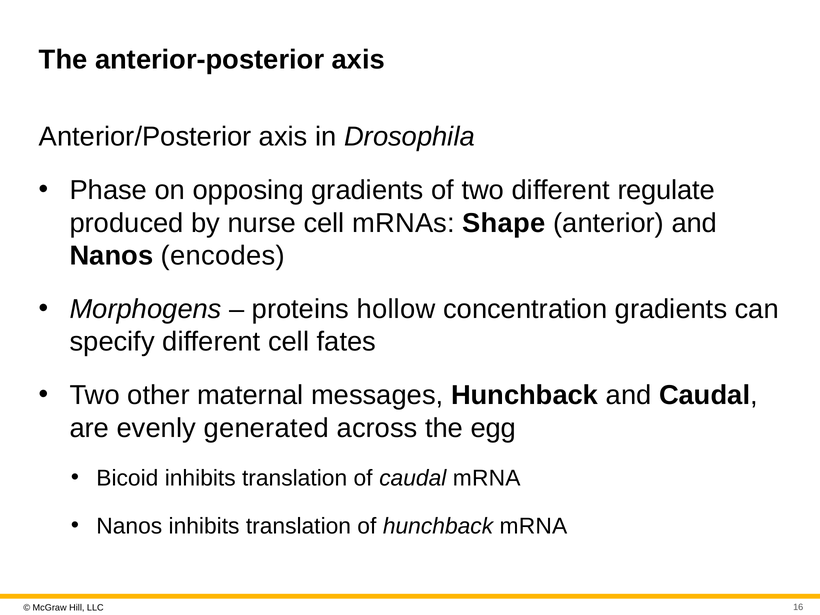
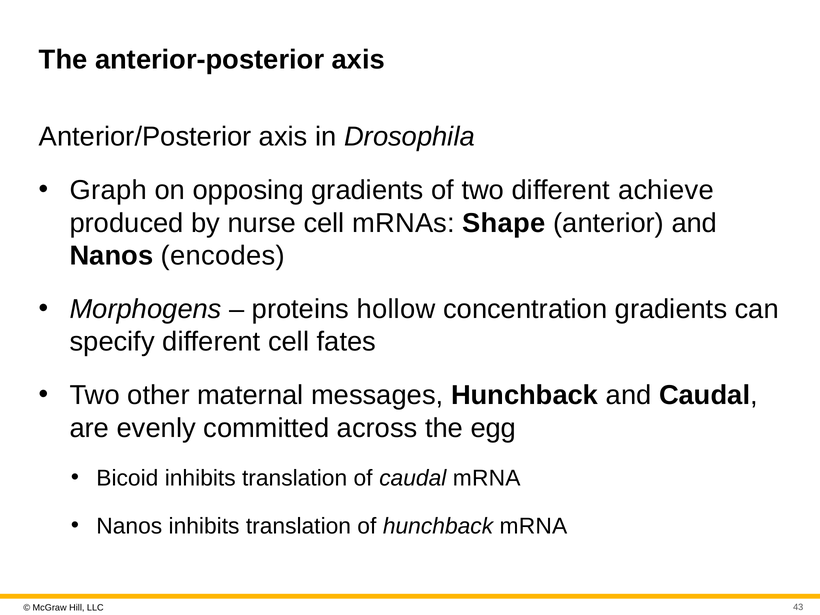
Phase: Phase -> Graph
regulate: regulate -> achieve
generated: generated -> committed
16: 16 -> 43
